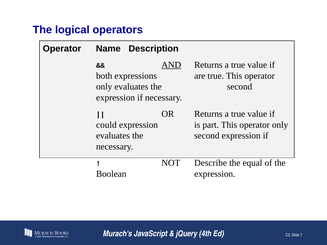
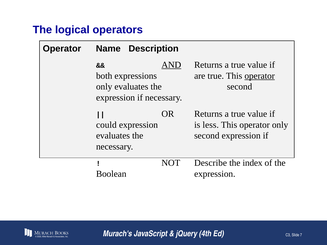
operator at (260, 76) underline: none -> present
part: part -> less
equal: equal -> index
